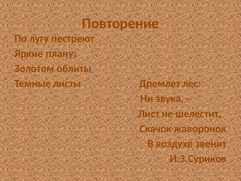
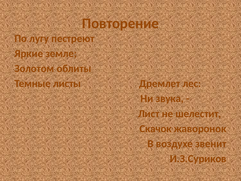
плану: плану -> земле
